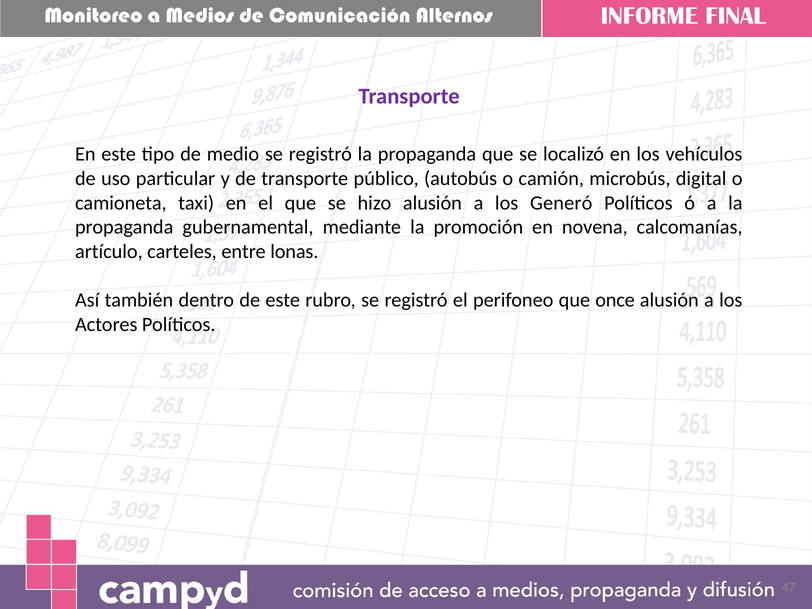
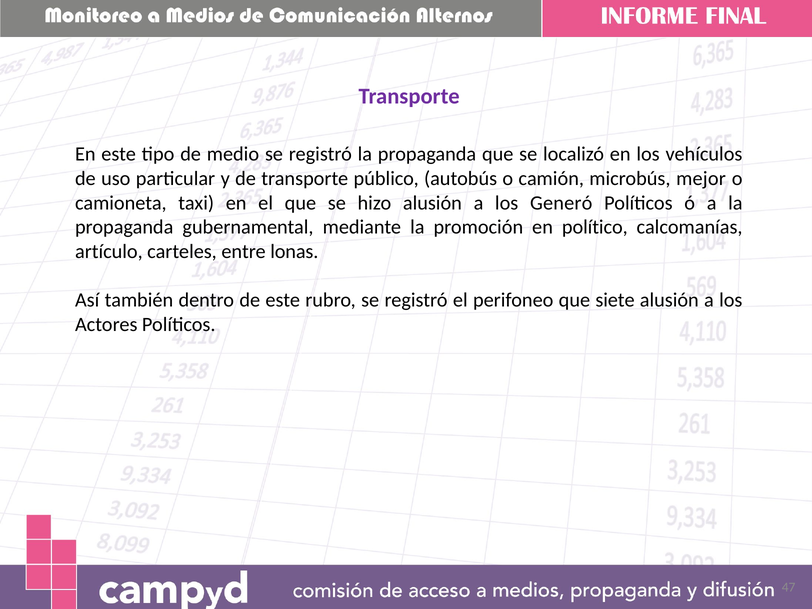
digital: digital -> mejor
novena: novena -> político
once: once -> siete
